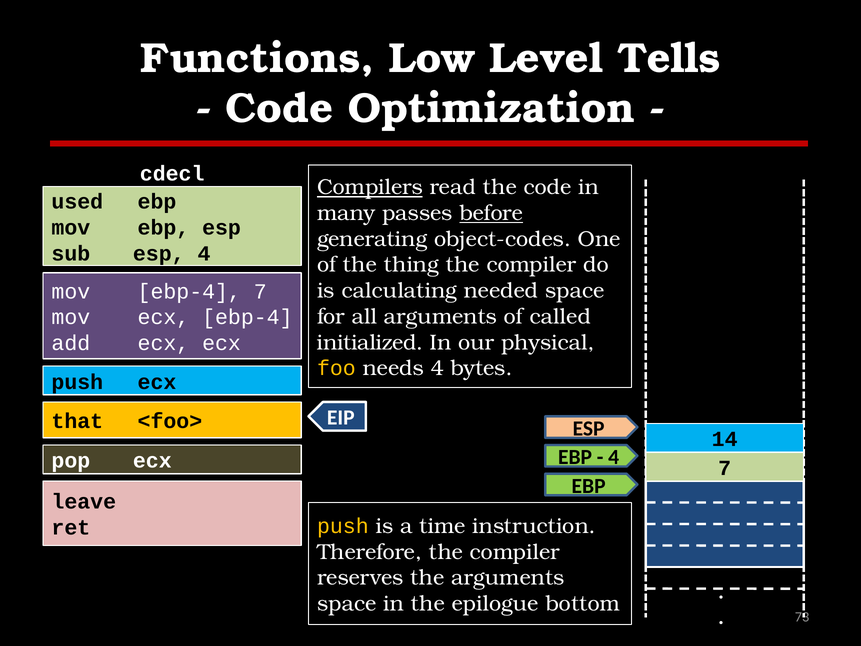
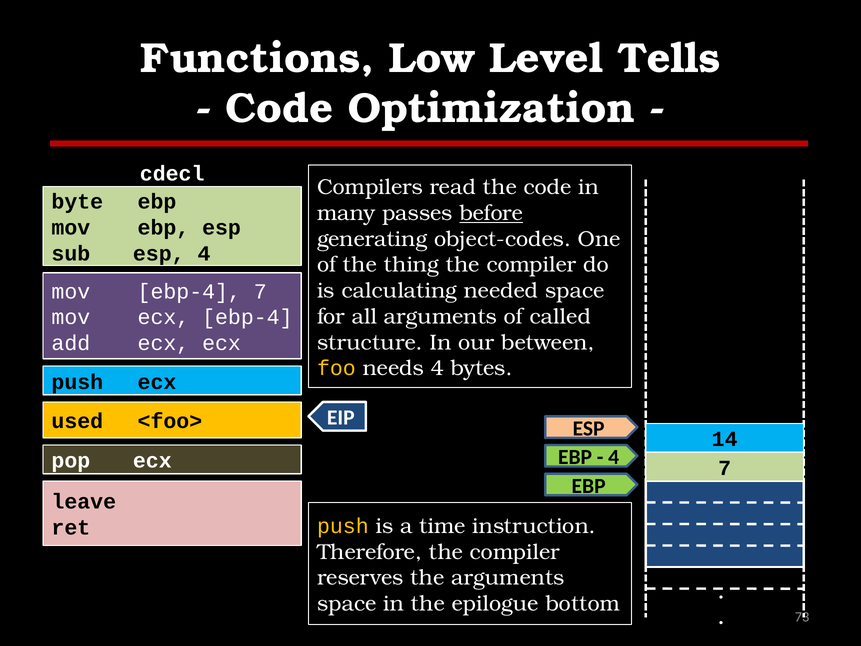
Compilers underline: present -> none
used: used -> byte
initialized: initialized -> structure
physical: physical -> between
that: that -> used
